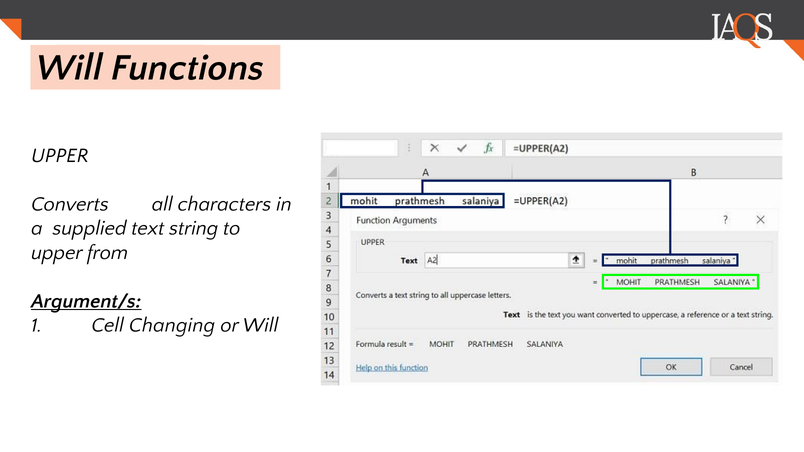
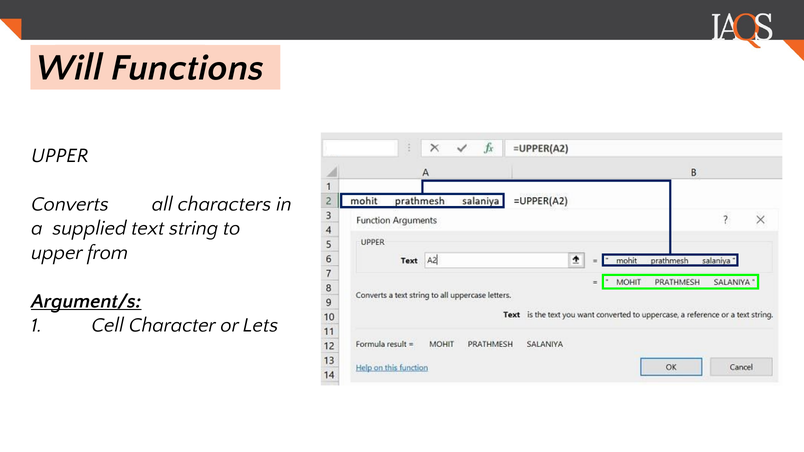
Changing: Changing -> Character
or Will: Will -> Lets
